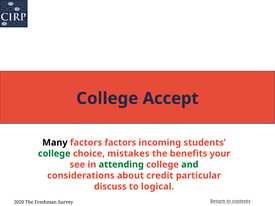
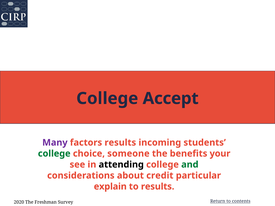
Many colour: black -> purple
factors factors: factors -> results
mistakes: mistakes -> someone
attending colour: green -> black
discuss: discuss -> explain
to logical: logical -> results
